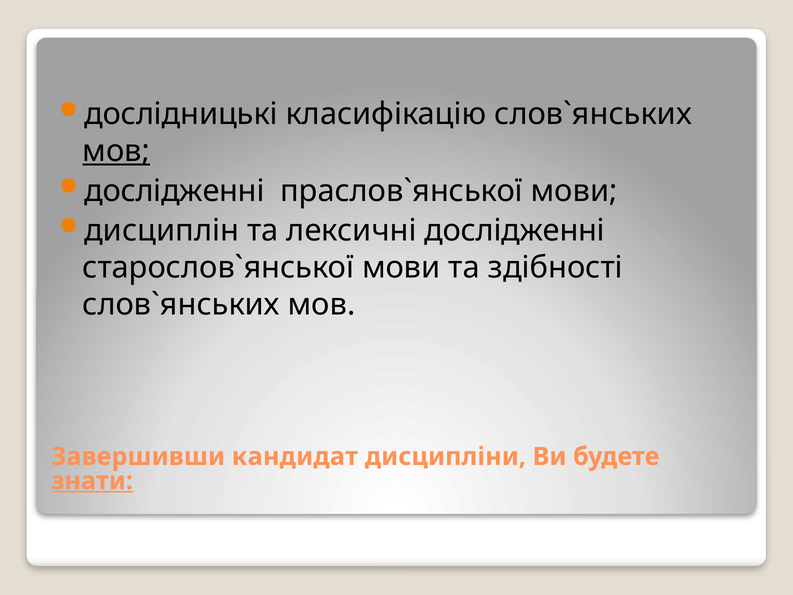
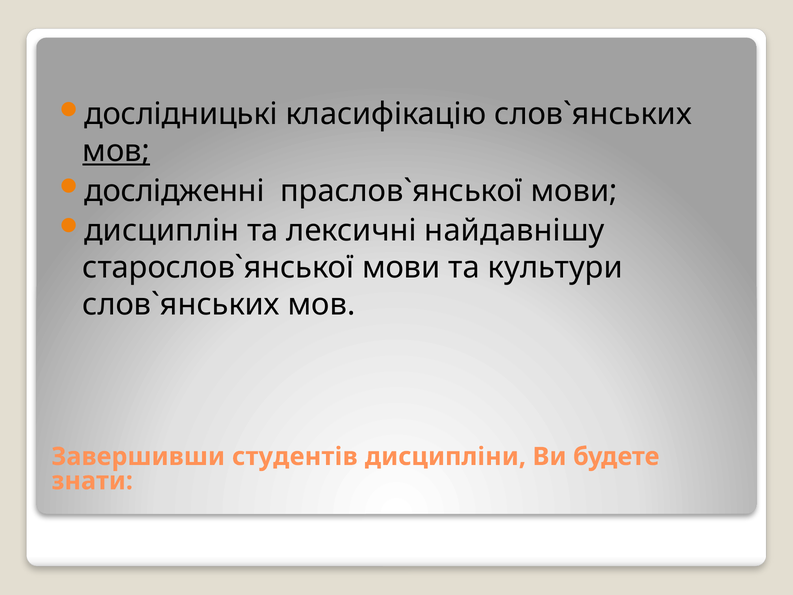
лексичні дослідженні: дослідженні -> найдавнішу
здібності: здібності -> культури
кандидат: кандидат -> студентів
знати underline: present -> none
